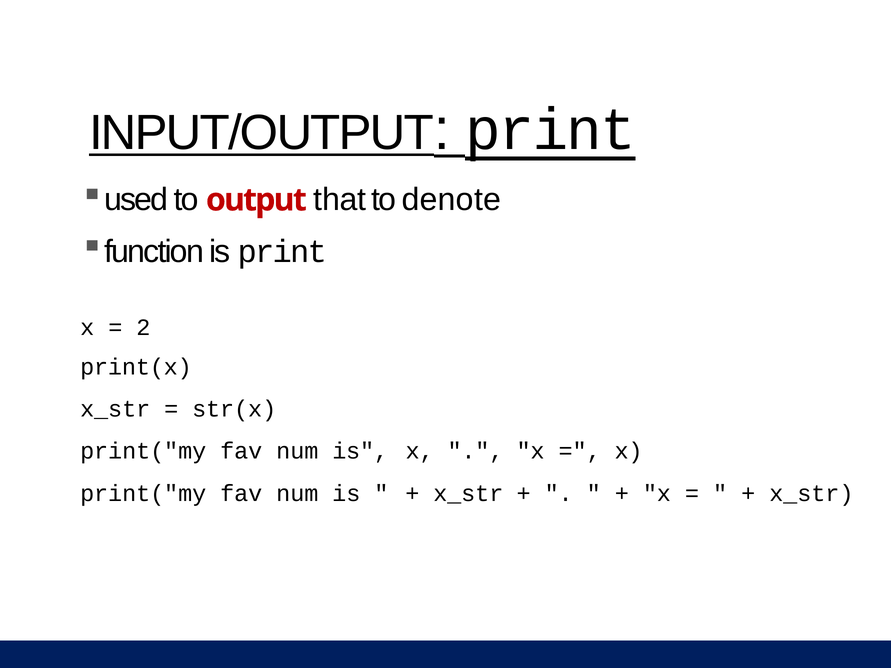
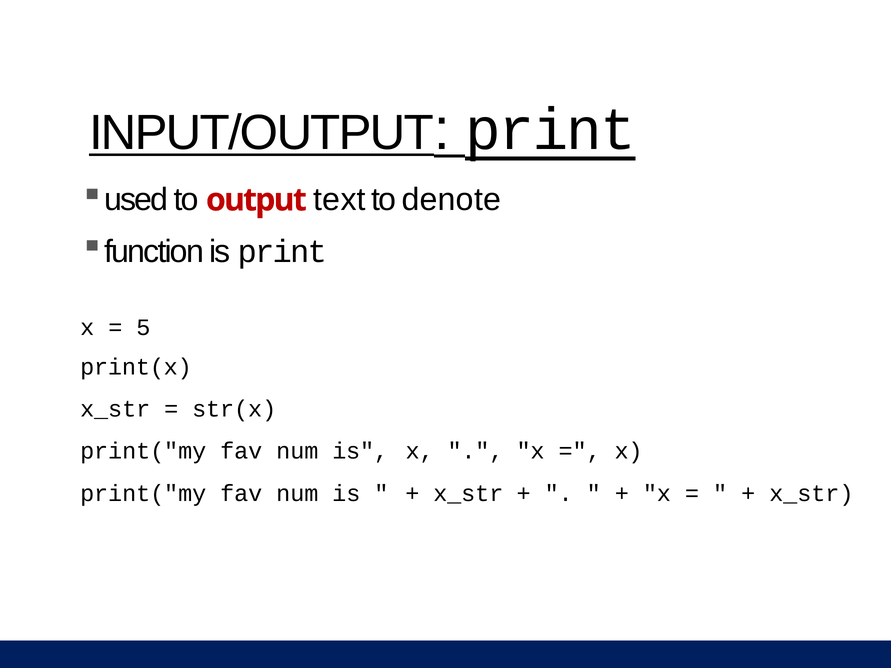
that: that -> text
2: 2 -> 5
